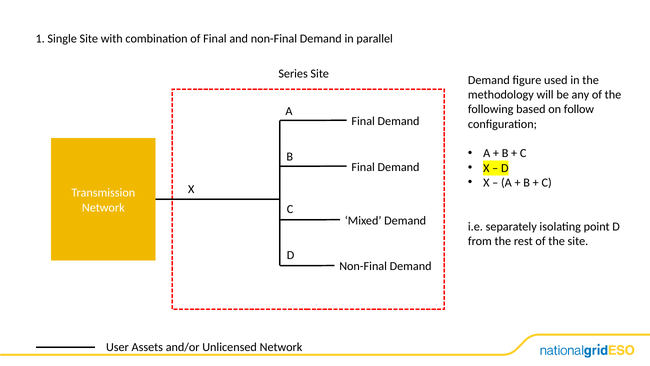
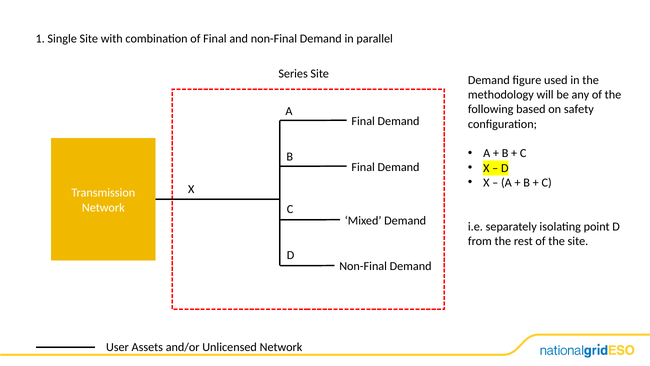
follow: follow -> safety
